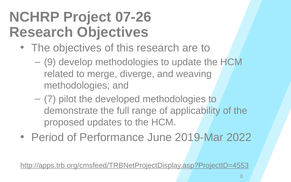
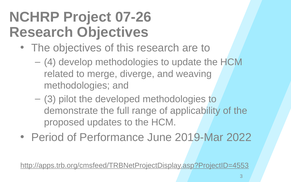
9: 9 -> 4
7 at (50, 99): 7 -> 3
